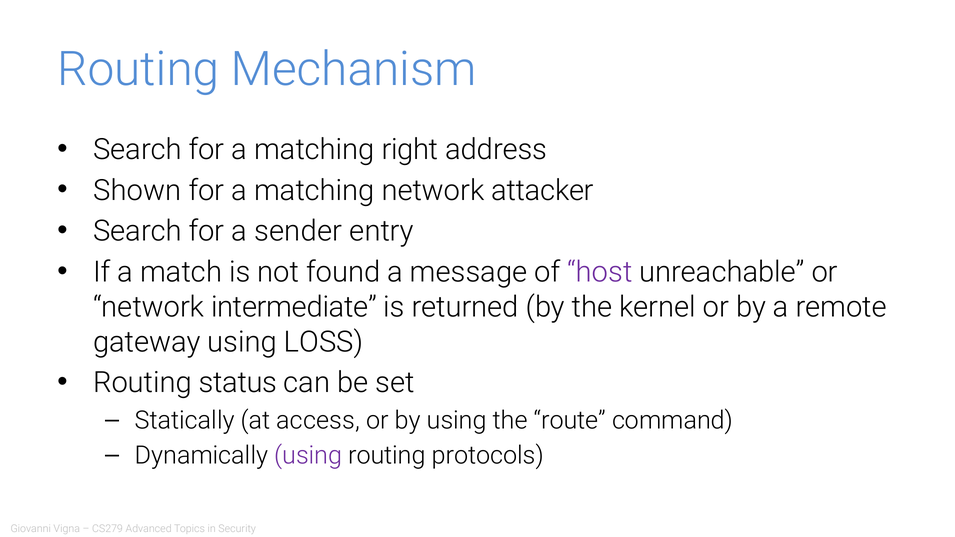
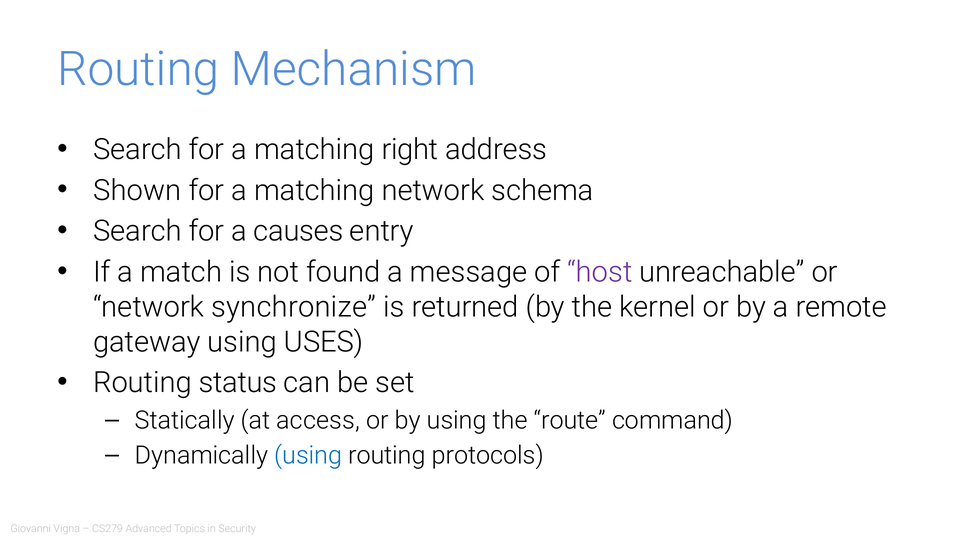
attacker: attacker -> schema
sender: sender -> causes
intermediate: intermediate -> synchronize
LOSS: LOSS -> USES
using at (308, 456) colour: purple -> blue
